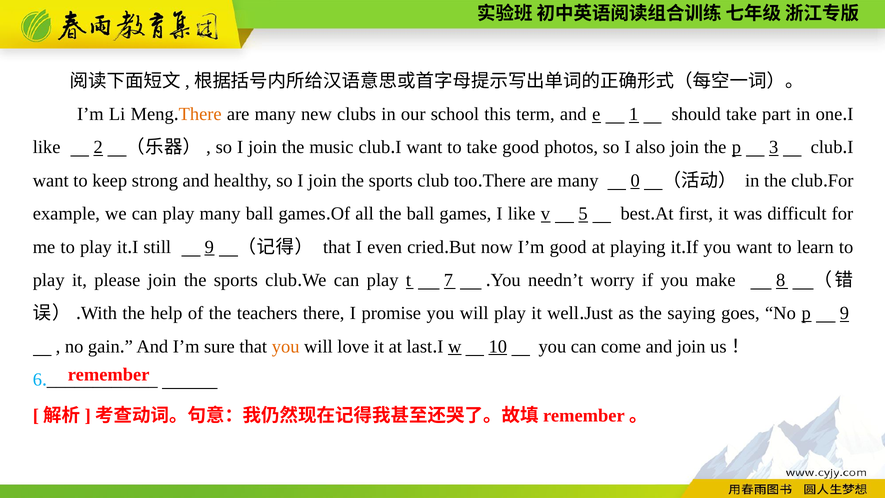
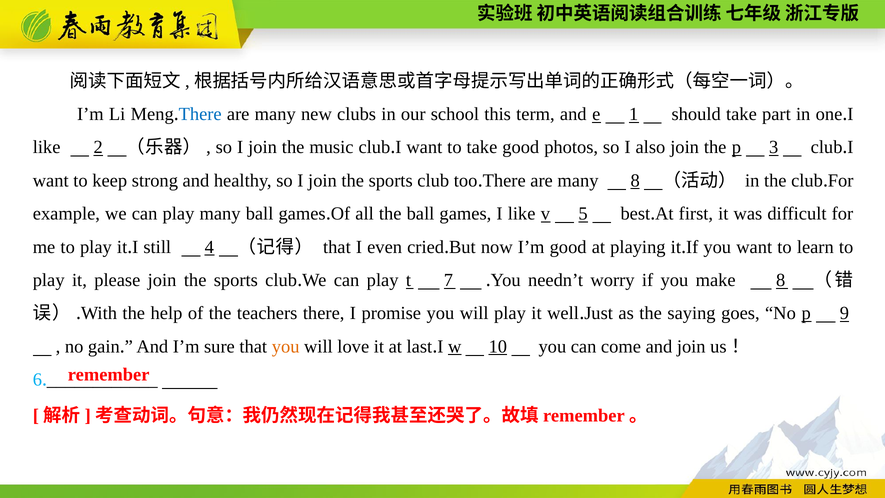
There at (200, 114) colour: orange -> blue
many 0: 0 -> 8
still 9: 9 -> 4
